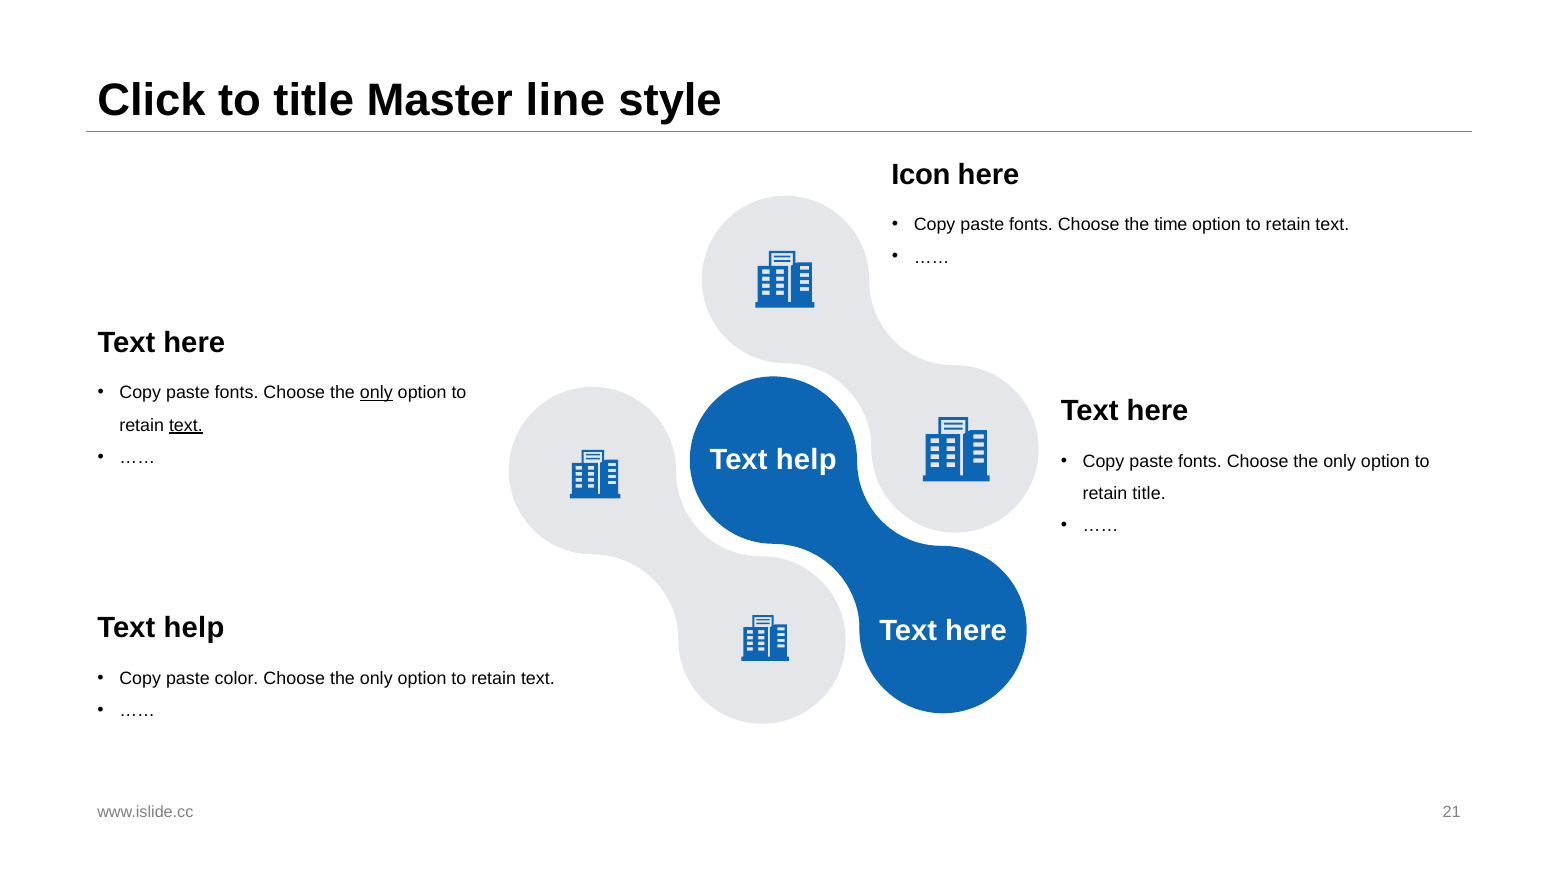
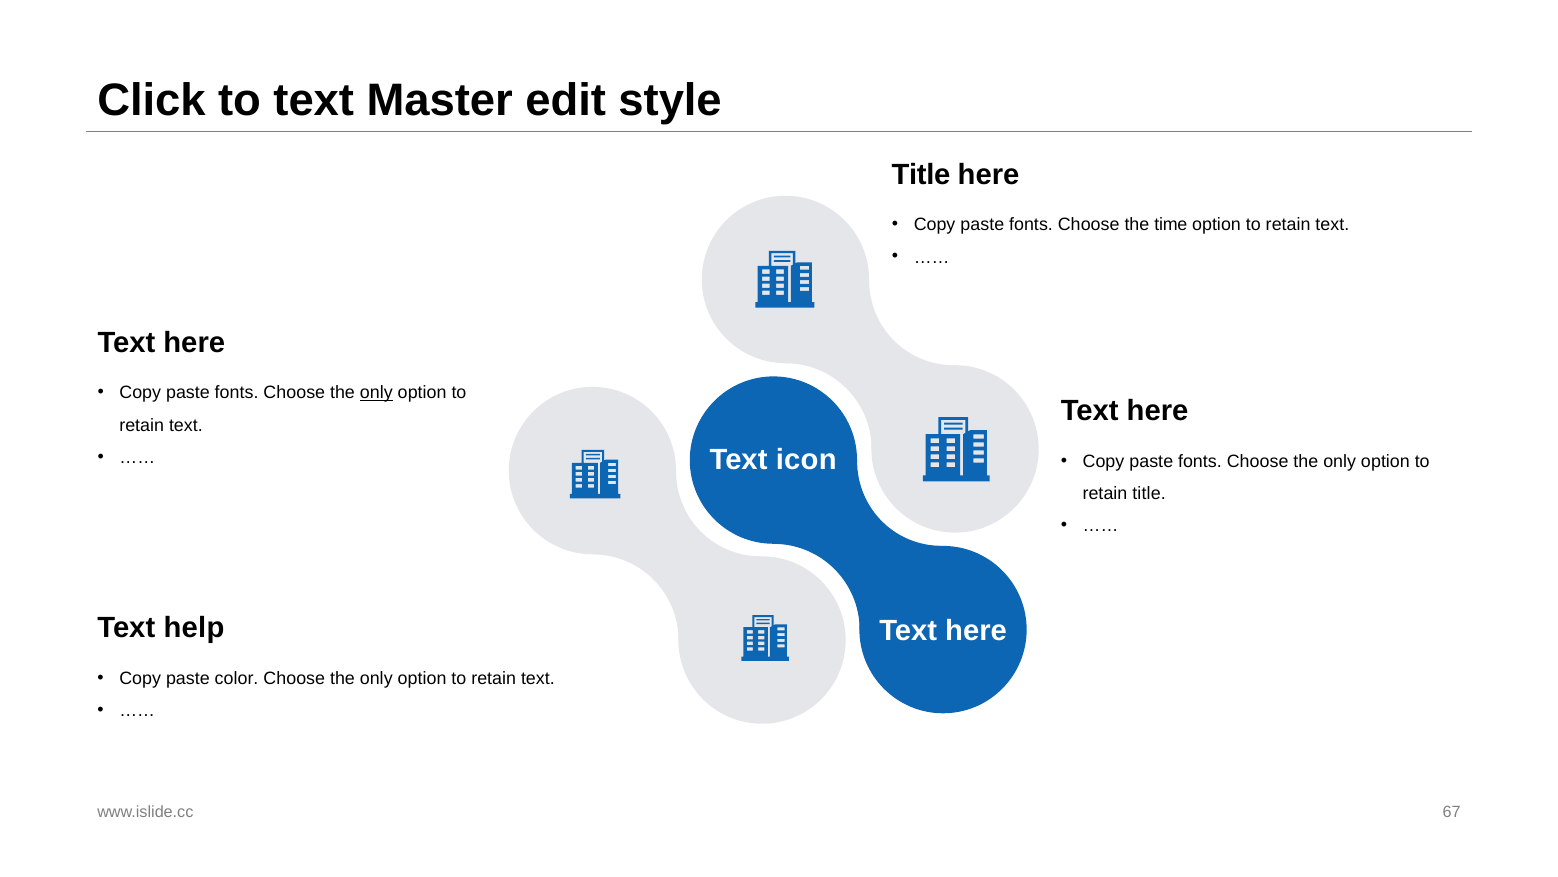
to title: title -> text
line: line -> edit
Icon at (921, 175): Icon -> Title
text at (186, 425) underline: present -> none
help at (806, 459): help -> icon
21: 21 -> 67
